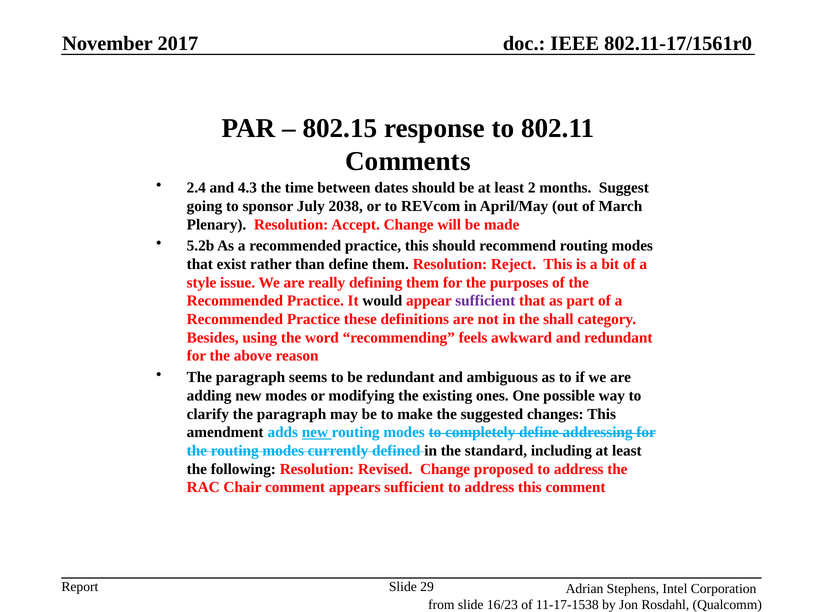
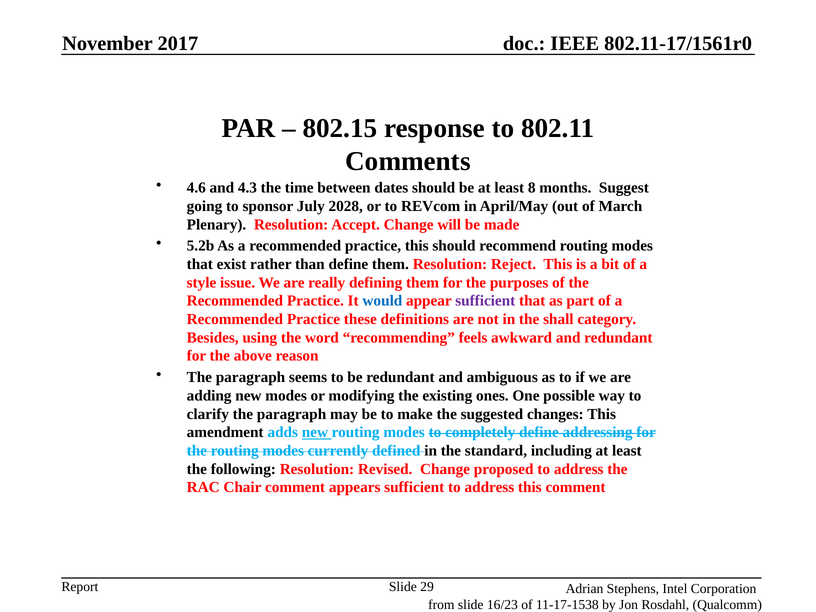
2.4: 2.4 -> 4.6
2: 2 -> 8
2038: 2038 -> 2028
would colour: black -> blue
